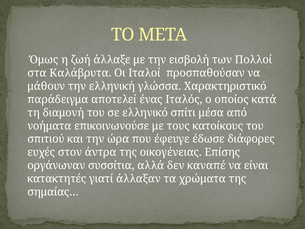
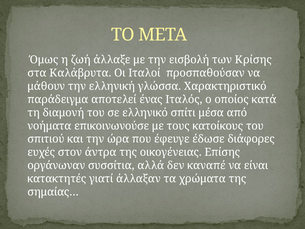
Πολλοί: Πολλοί -> Κρίσης
